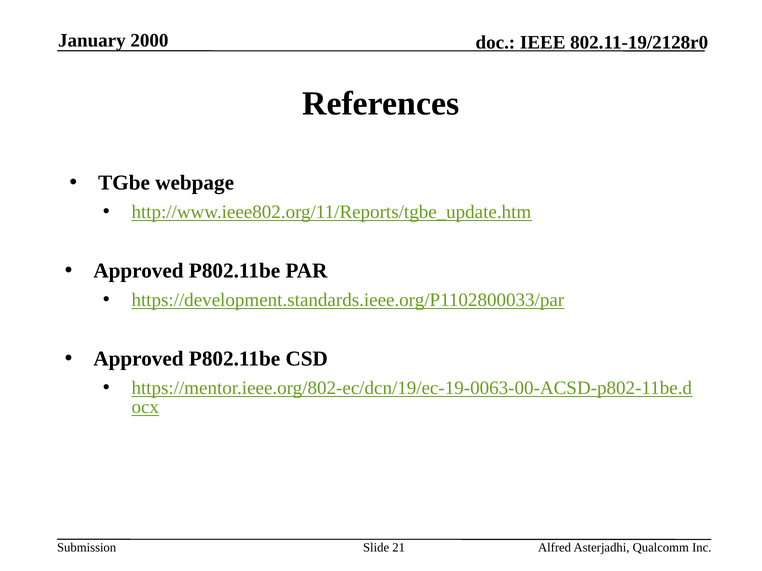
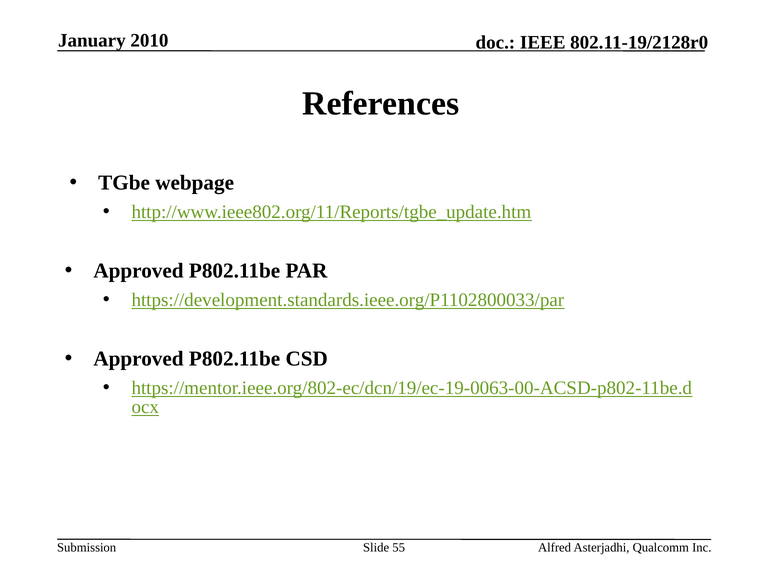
2000: 2000 -> 2010
21: 21 -> 55
